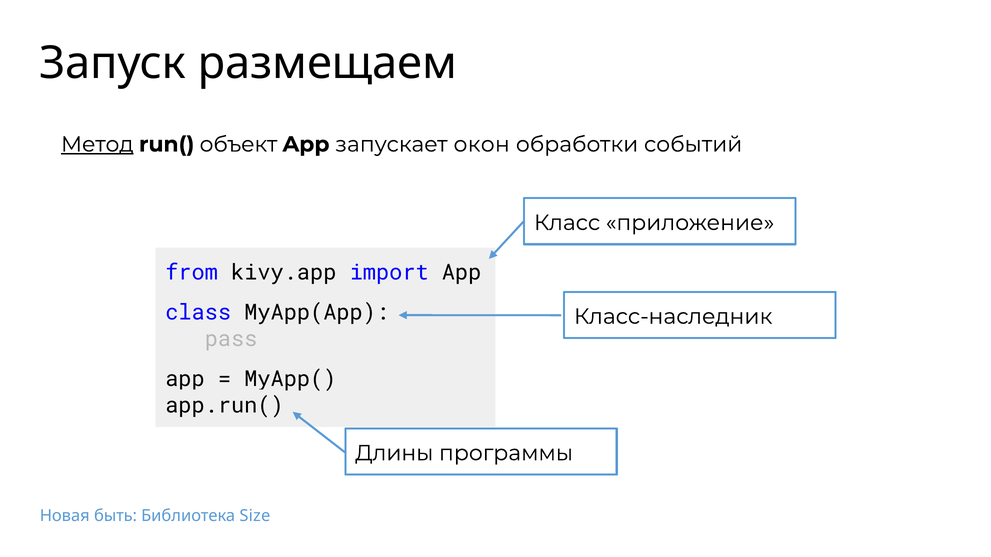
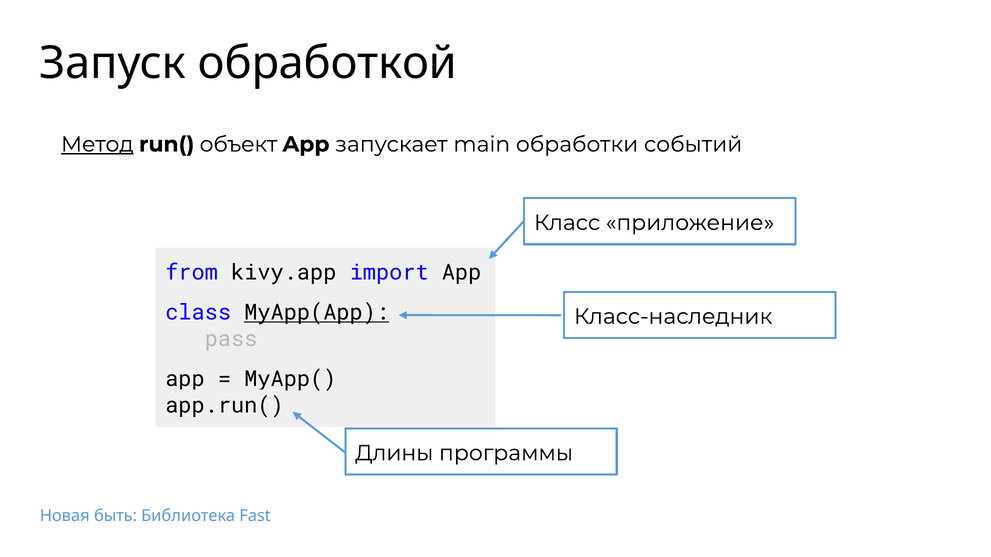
размещаем: размещаем -> обработкой
окон: окон -> main
MyApp(App underline: none -> present
Size: Size -> Fast
